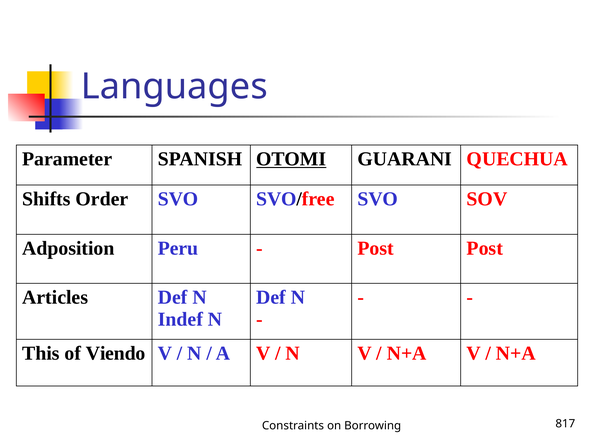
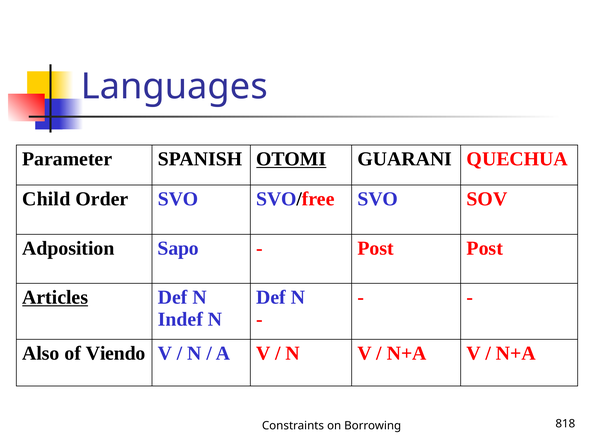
Shifts: Shifts -> Child
Peru: Peru -> Sapo
Articles underline: none -> present
This: This -> Also
817: 817 -> 818
